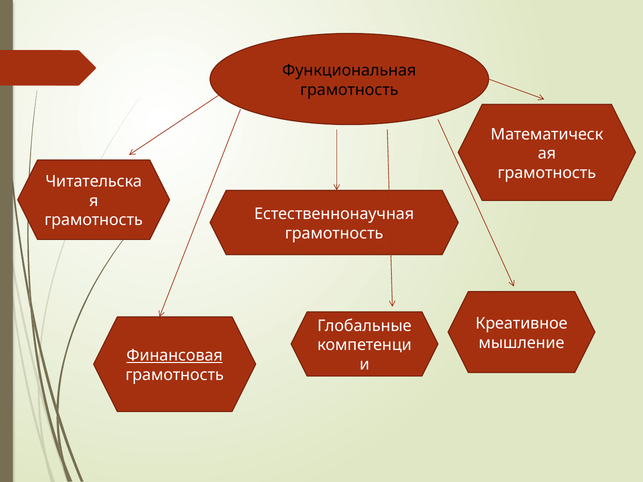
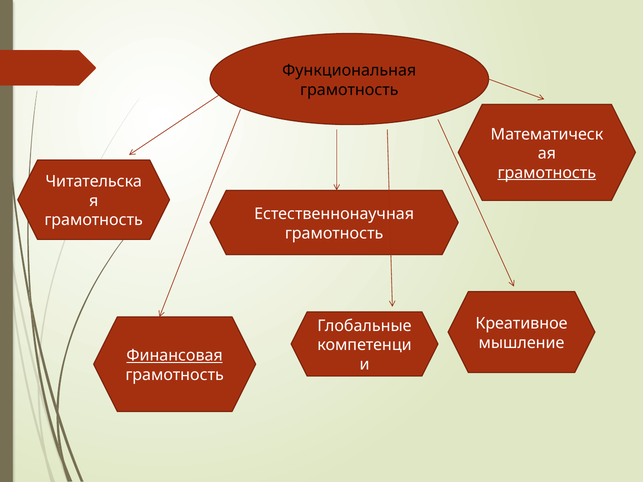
грамотность at (547, 173) underline: none -> present
